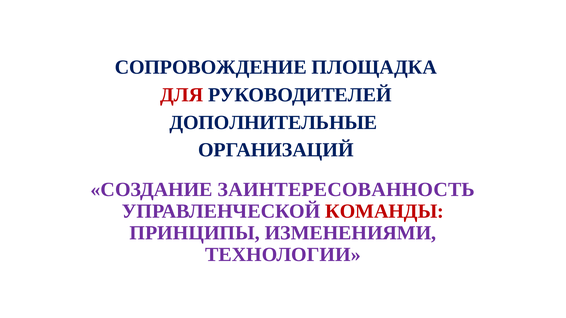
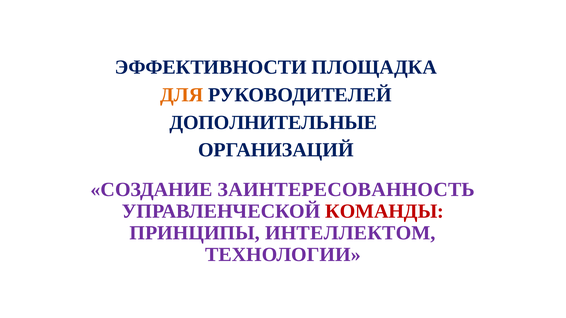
СОПРОВОЖДЕНИЕ: СОПРОВОЖДЕНИЕ -> ЭФФЕКТИВНОСТИ
ДЛЯ colour: red -> orange
ИЗМЕНЕНИЯМИ: ИЗМЕНЕНИЯМИ -> ИНТЕЛЛЕКТОМ
